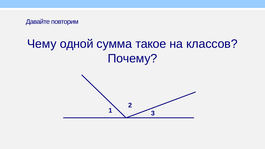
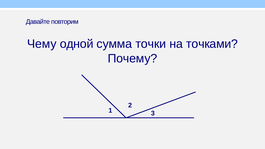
такое: такое -> точки
классов: классов -> точками
